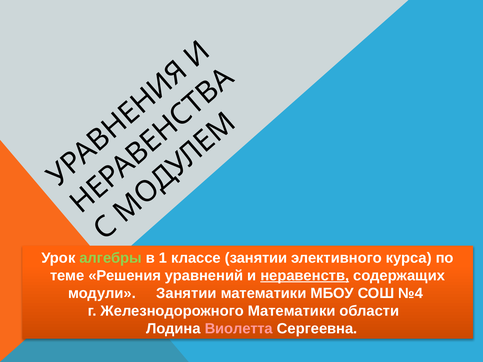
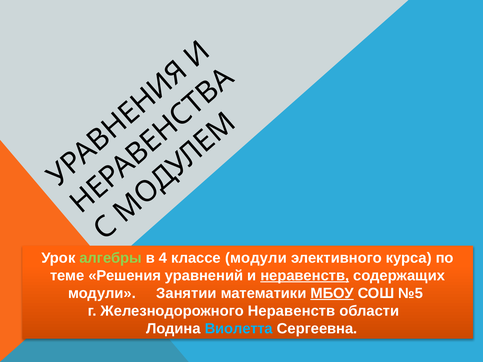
1: 1 -> 4
классе занятии: занятии -> модули
МБОУ underline: none -> present
№4: №4 -> №5
Железнодорожного Математики: Математики -> Неравенств
Виолетта colour: pink -> light blue
